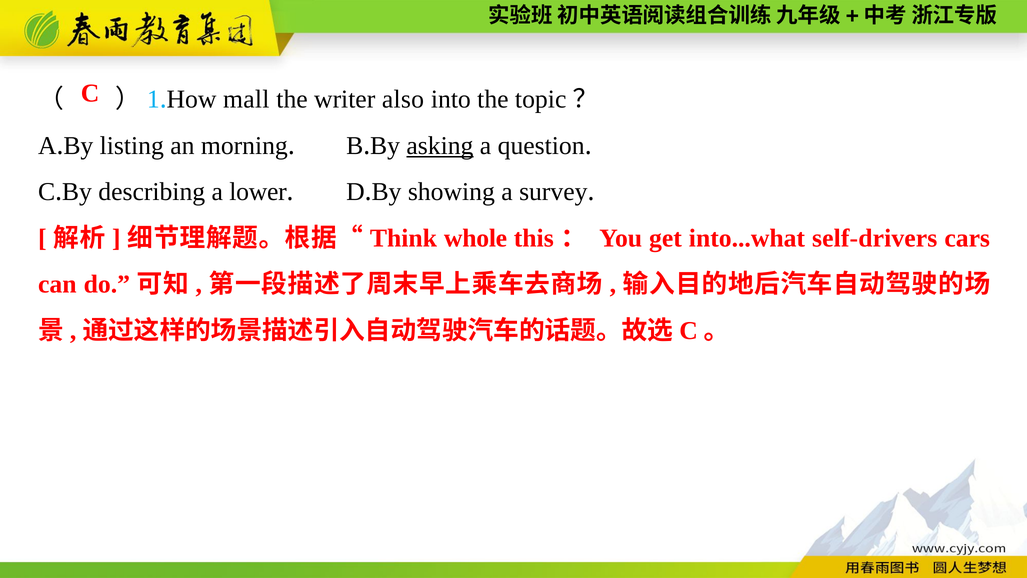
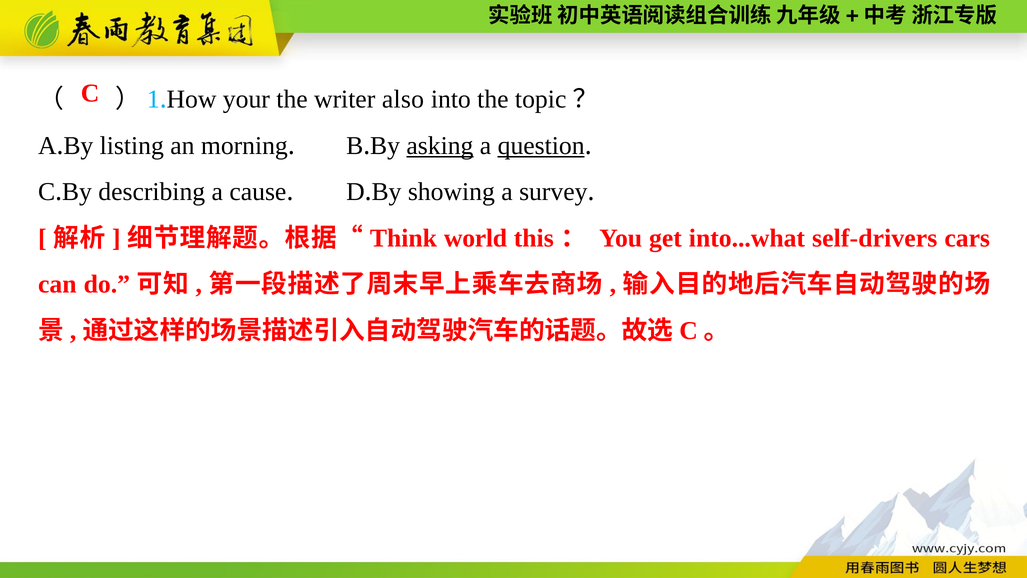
mall: mall -> your
question underline: none -> present
lower: lower -> cause
whole: whole -> world
